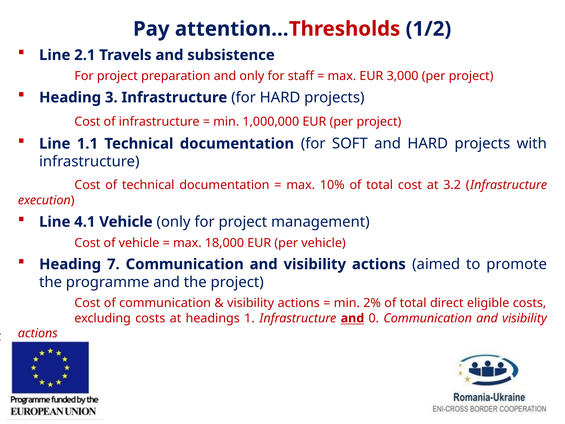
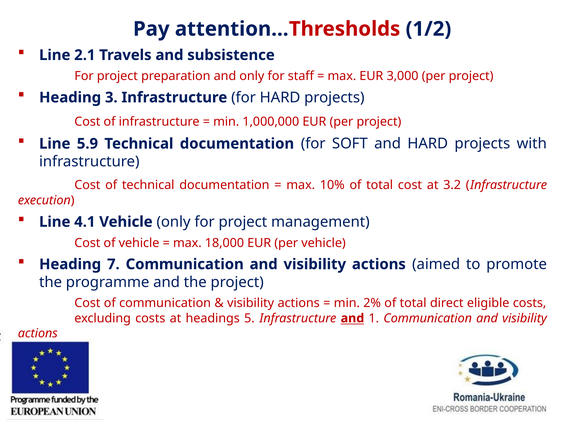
1.1: 1.1 -> 5.9
1: 1 -> 5
0: 0 -> 1
